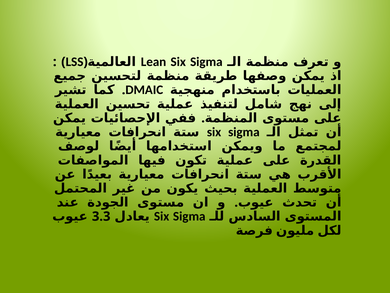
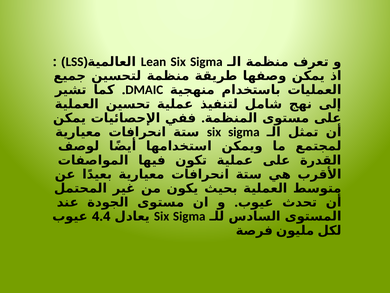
3.3: 3.3 -> 4.4
